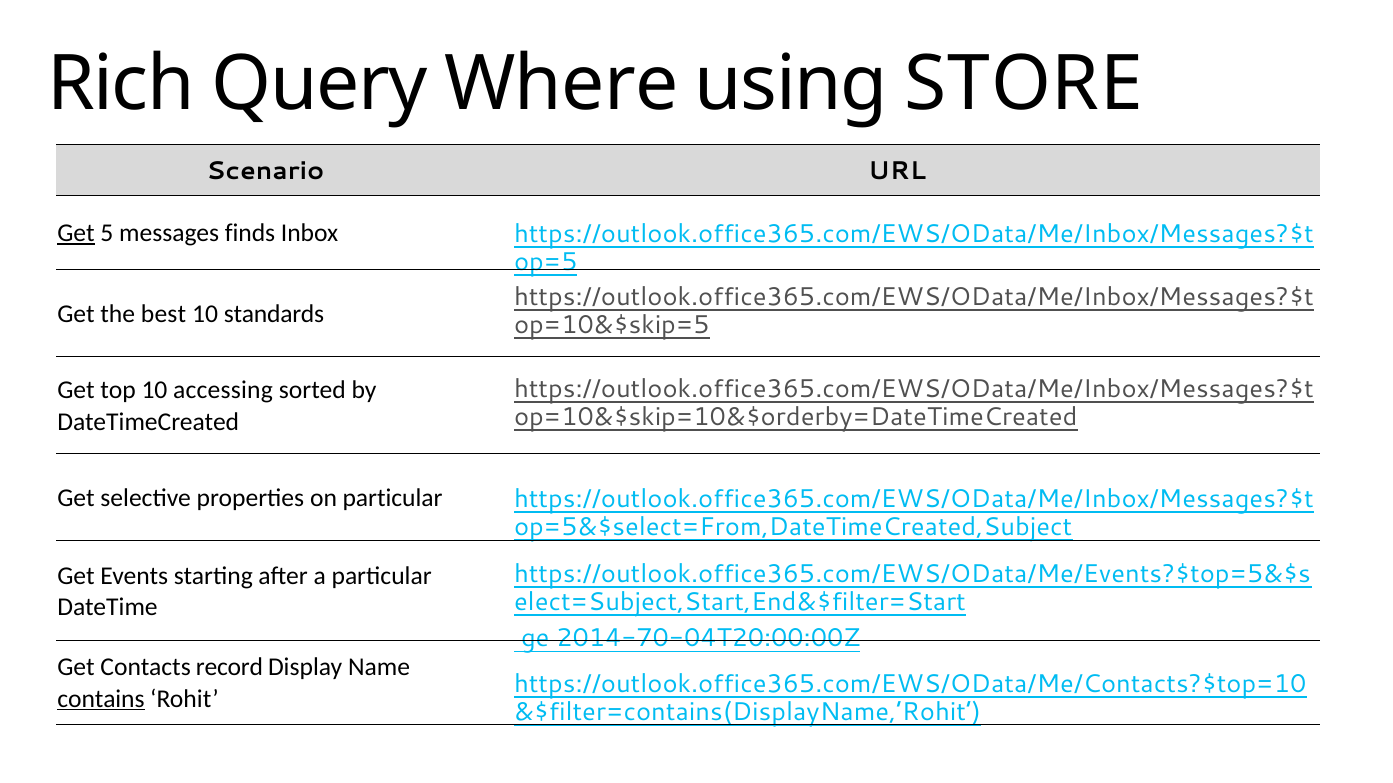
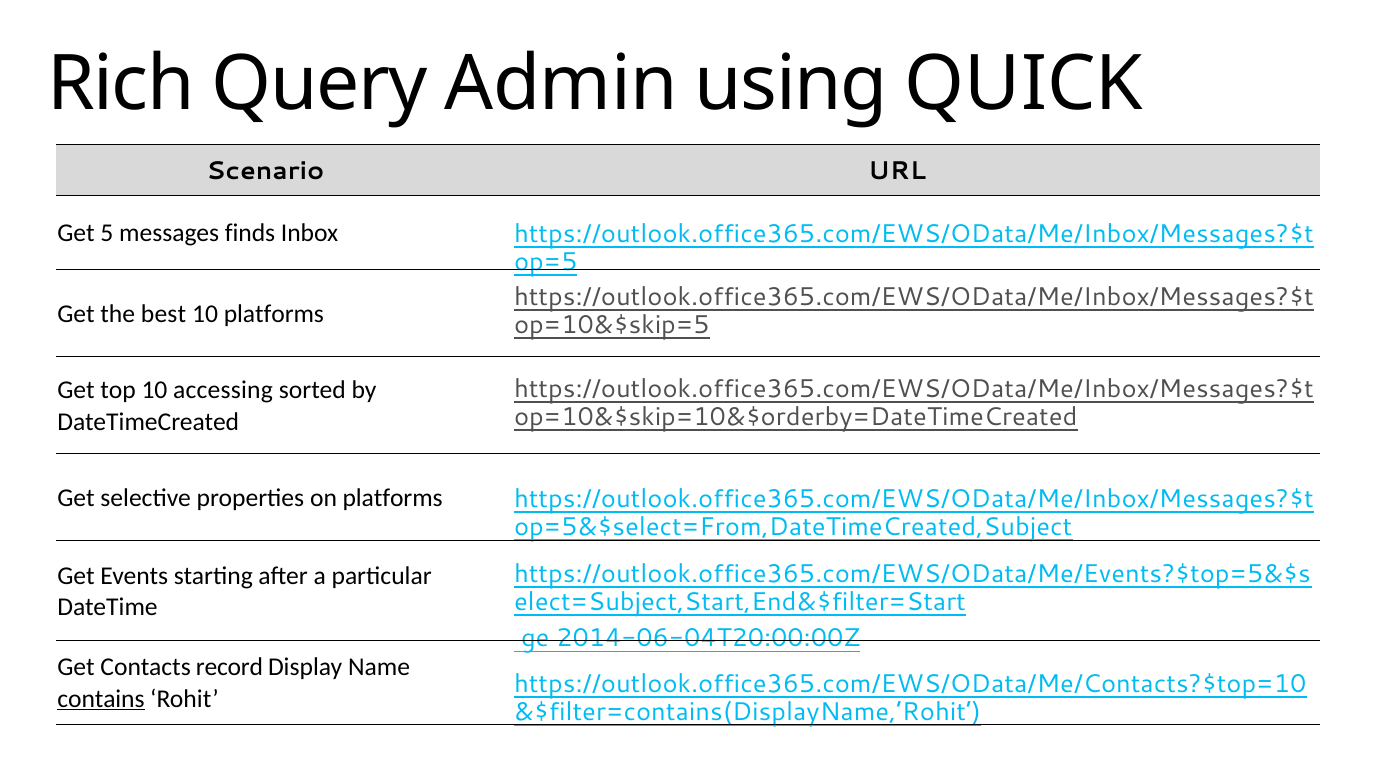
Where: Where -> Admin
STORE: STORE -> QUICK
Get at (76, 233) underline: present -> none
10 standards: standards -> platforms
on particular: particular -> platforms
2014-70-04T20:00:00Z: 2014-70-04T20:00:00Z -> 2014-06-04T20:00:00Z
